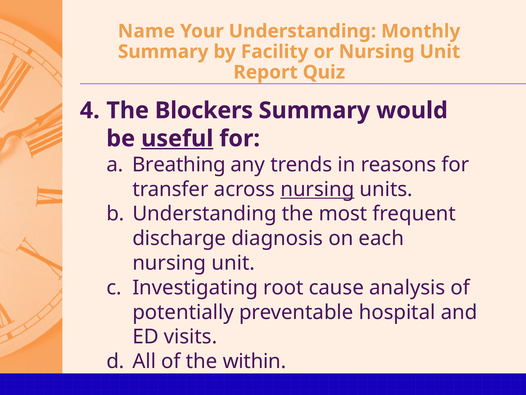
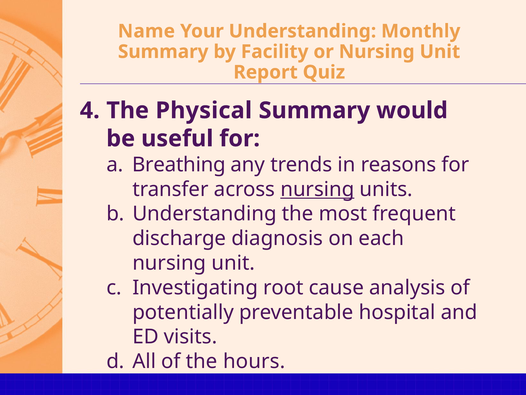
Blockers: Blockers -> Physical
useful underline: present -> none
within: within -> hours
